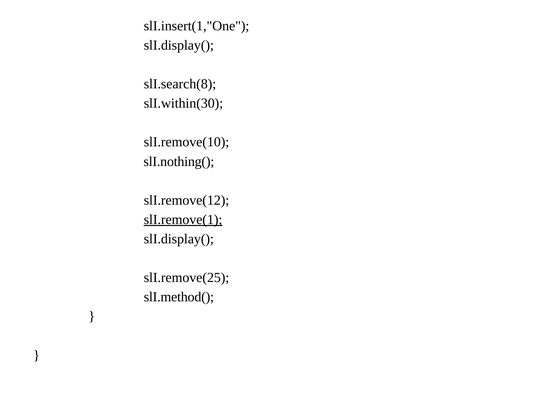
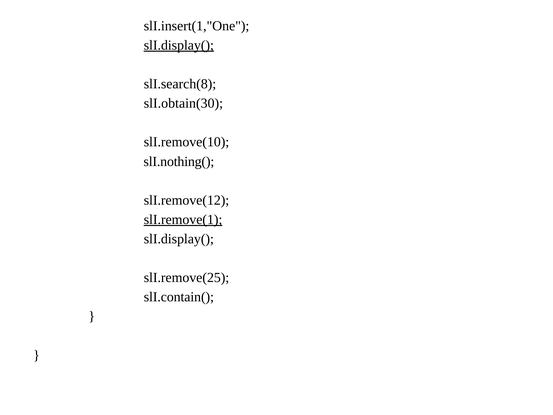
slI.display( at (179, 45) underline: none -> present
slI.within(30: slI.within(30 -> slI.obtain(30
slI.method(: slI.method( -> slI.contain(
